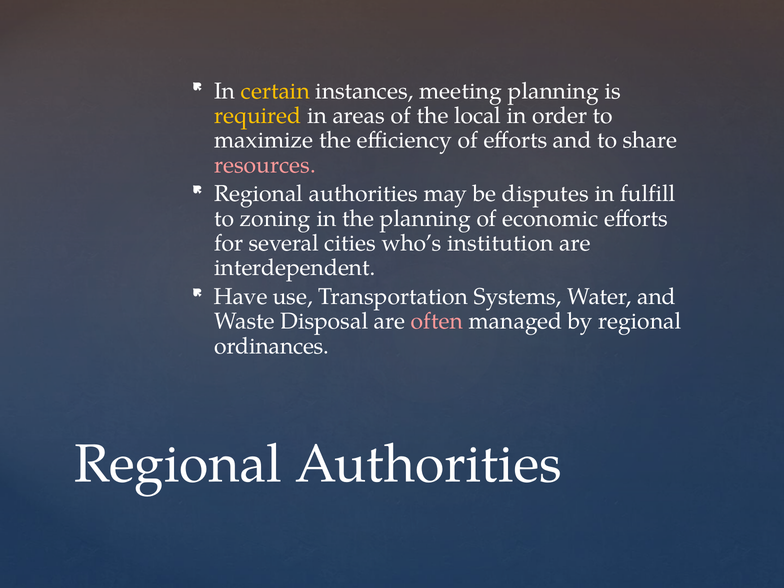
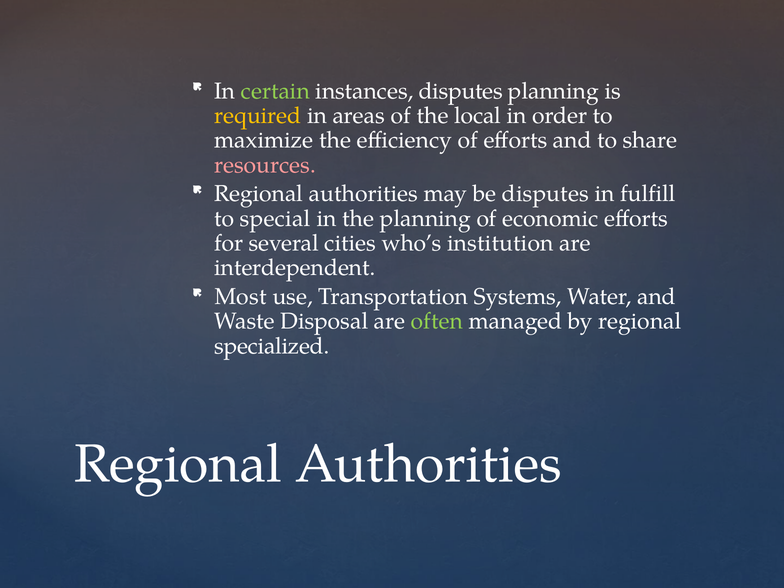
certain colour: yellow -> light green
instances meeting: meeting -> disputes
zoning: zoning -> special
Have: Have -> Most
often colour: pink -> light green
ordinances: ordinances -> specialized
